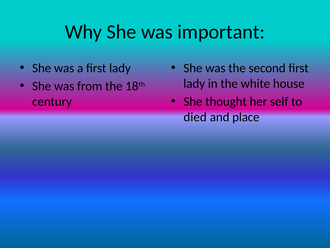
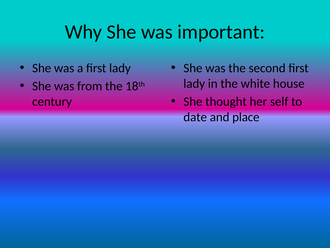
died: died -> date
